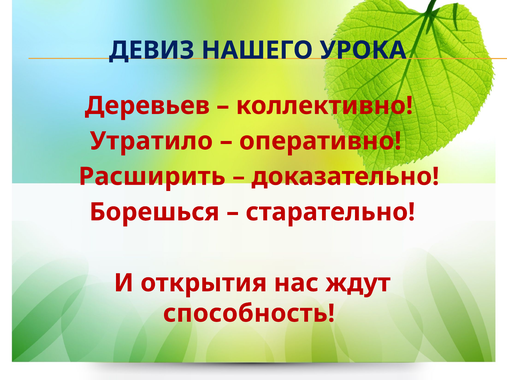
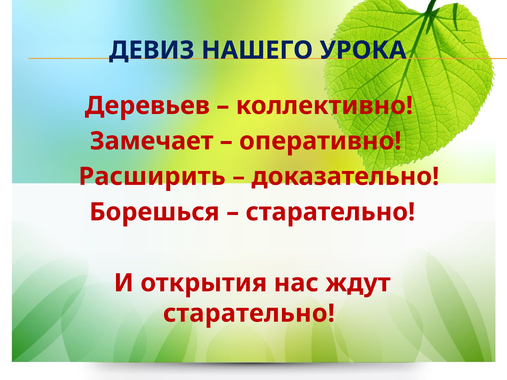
Утратило: Утратило -> Замечает
способность at (249, 314): способность -> старательно
